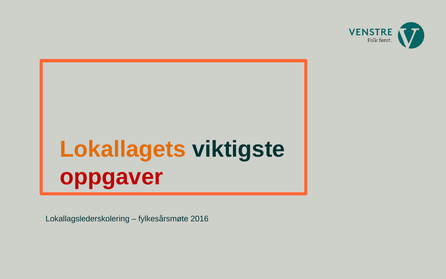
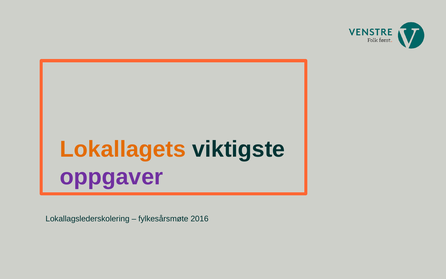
oppgaver colour: red -> purple
